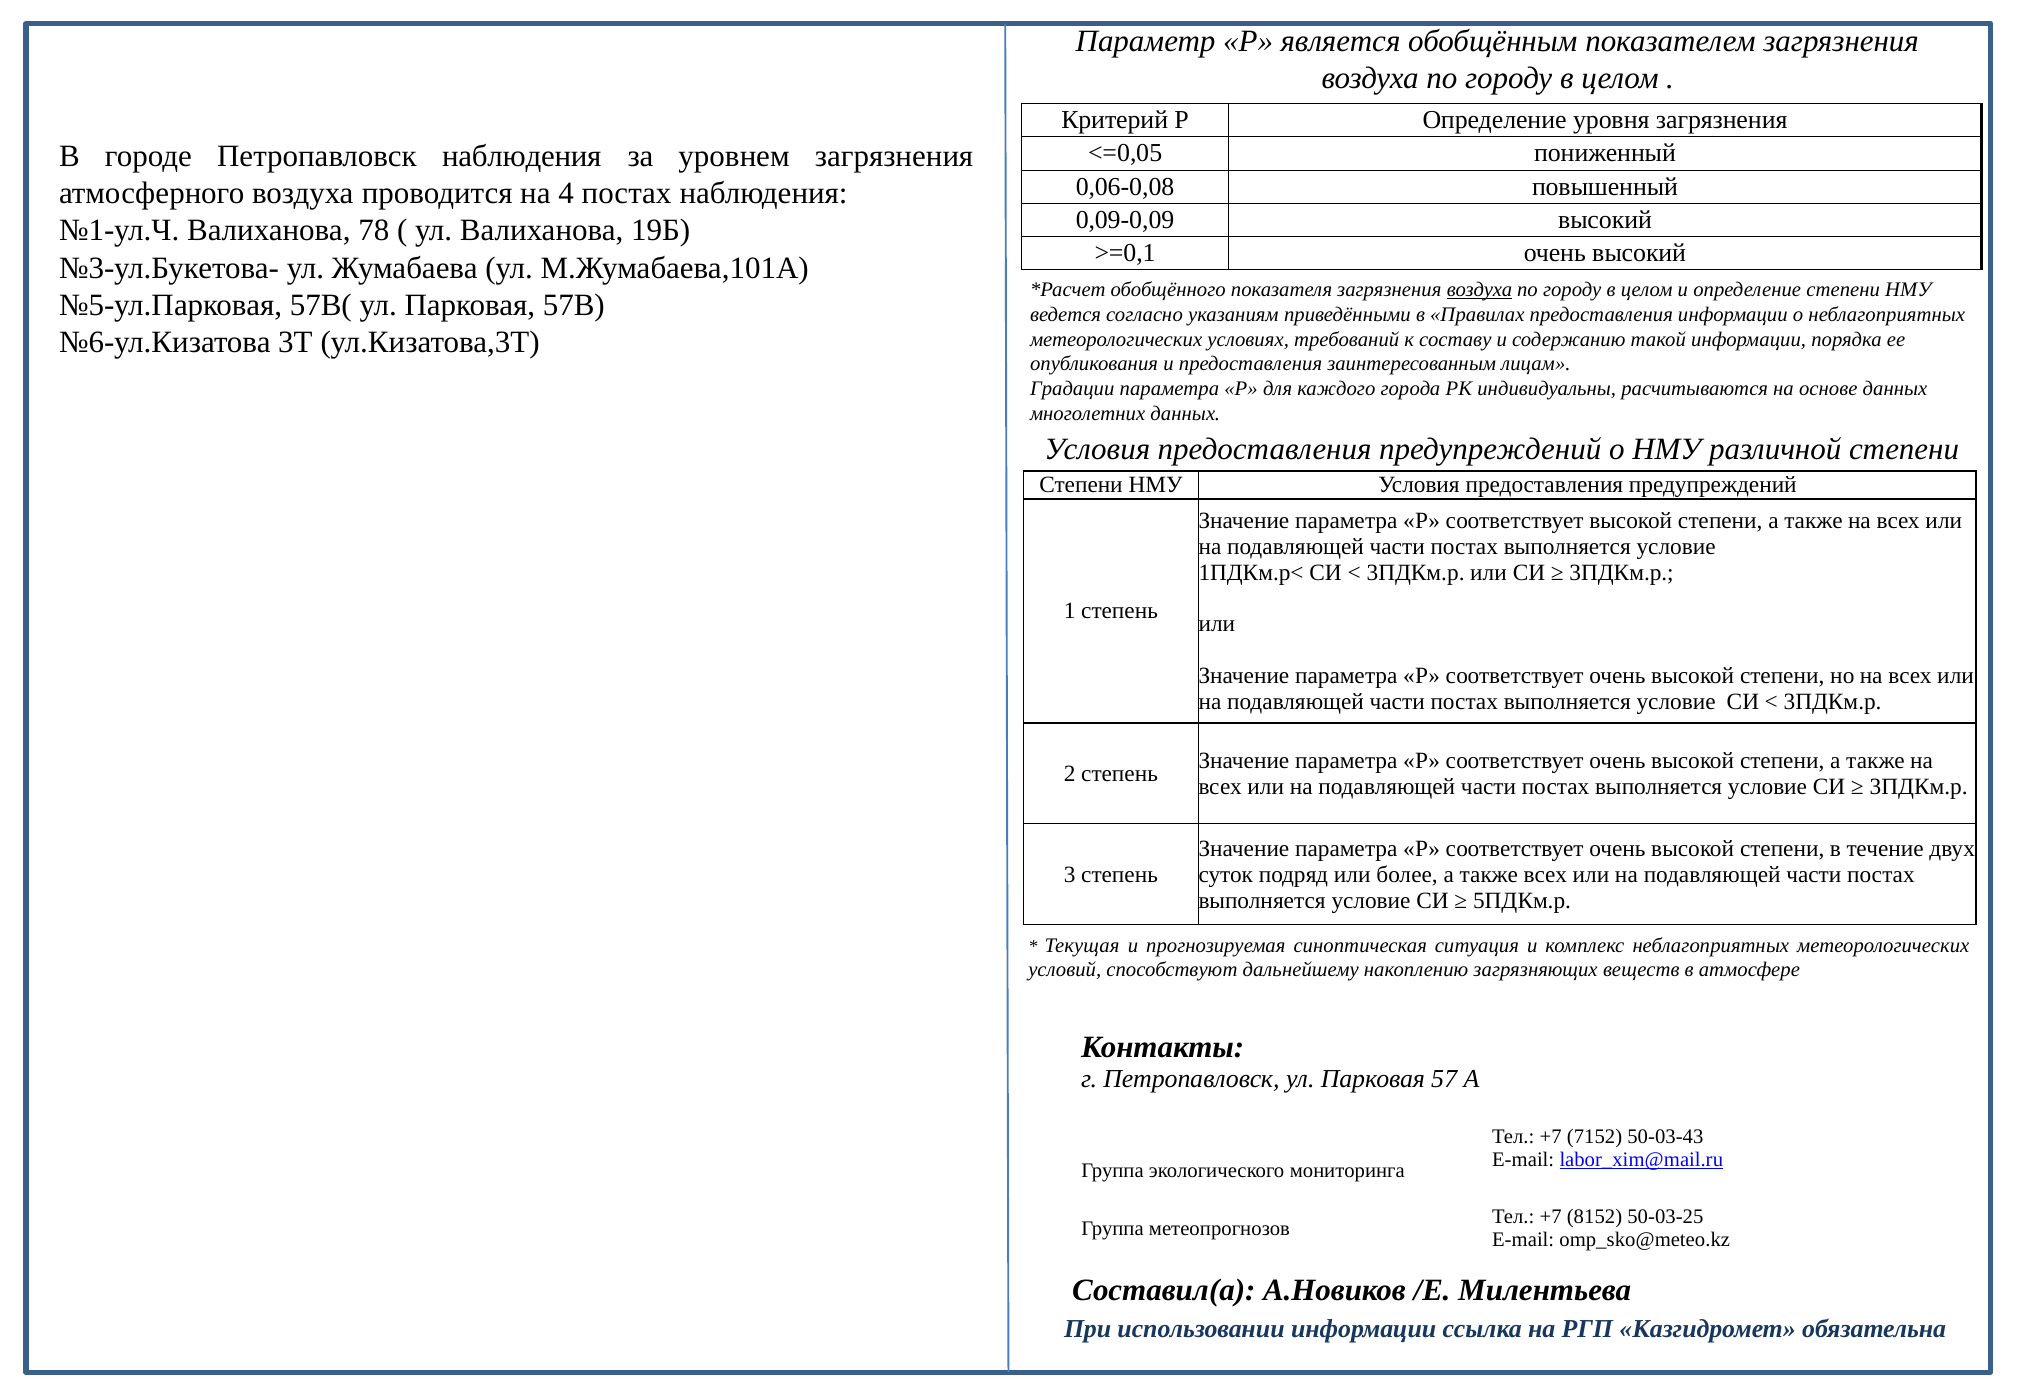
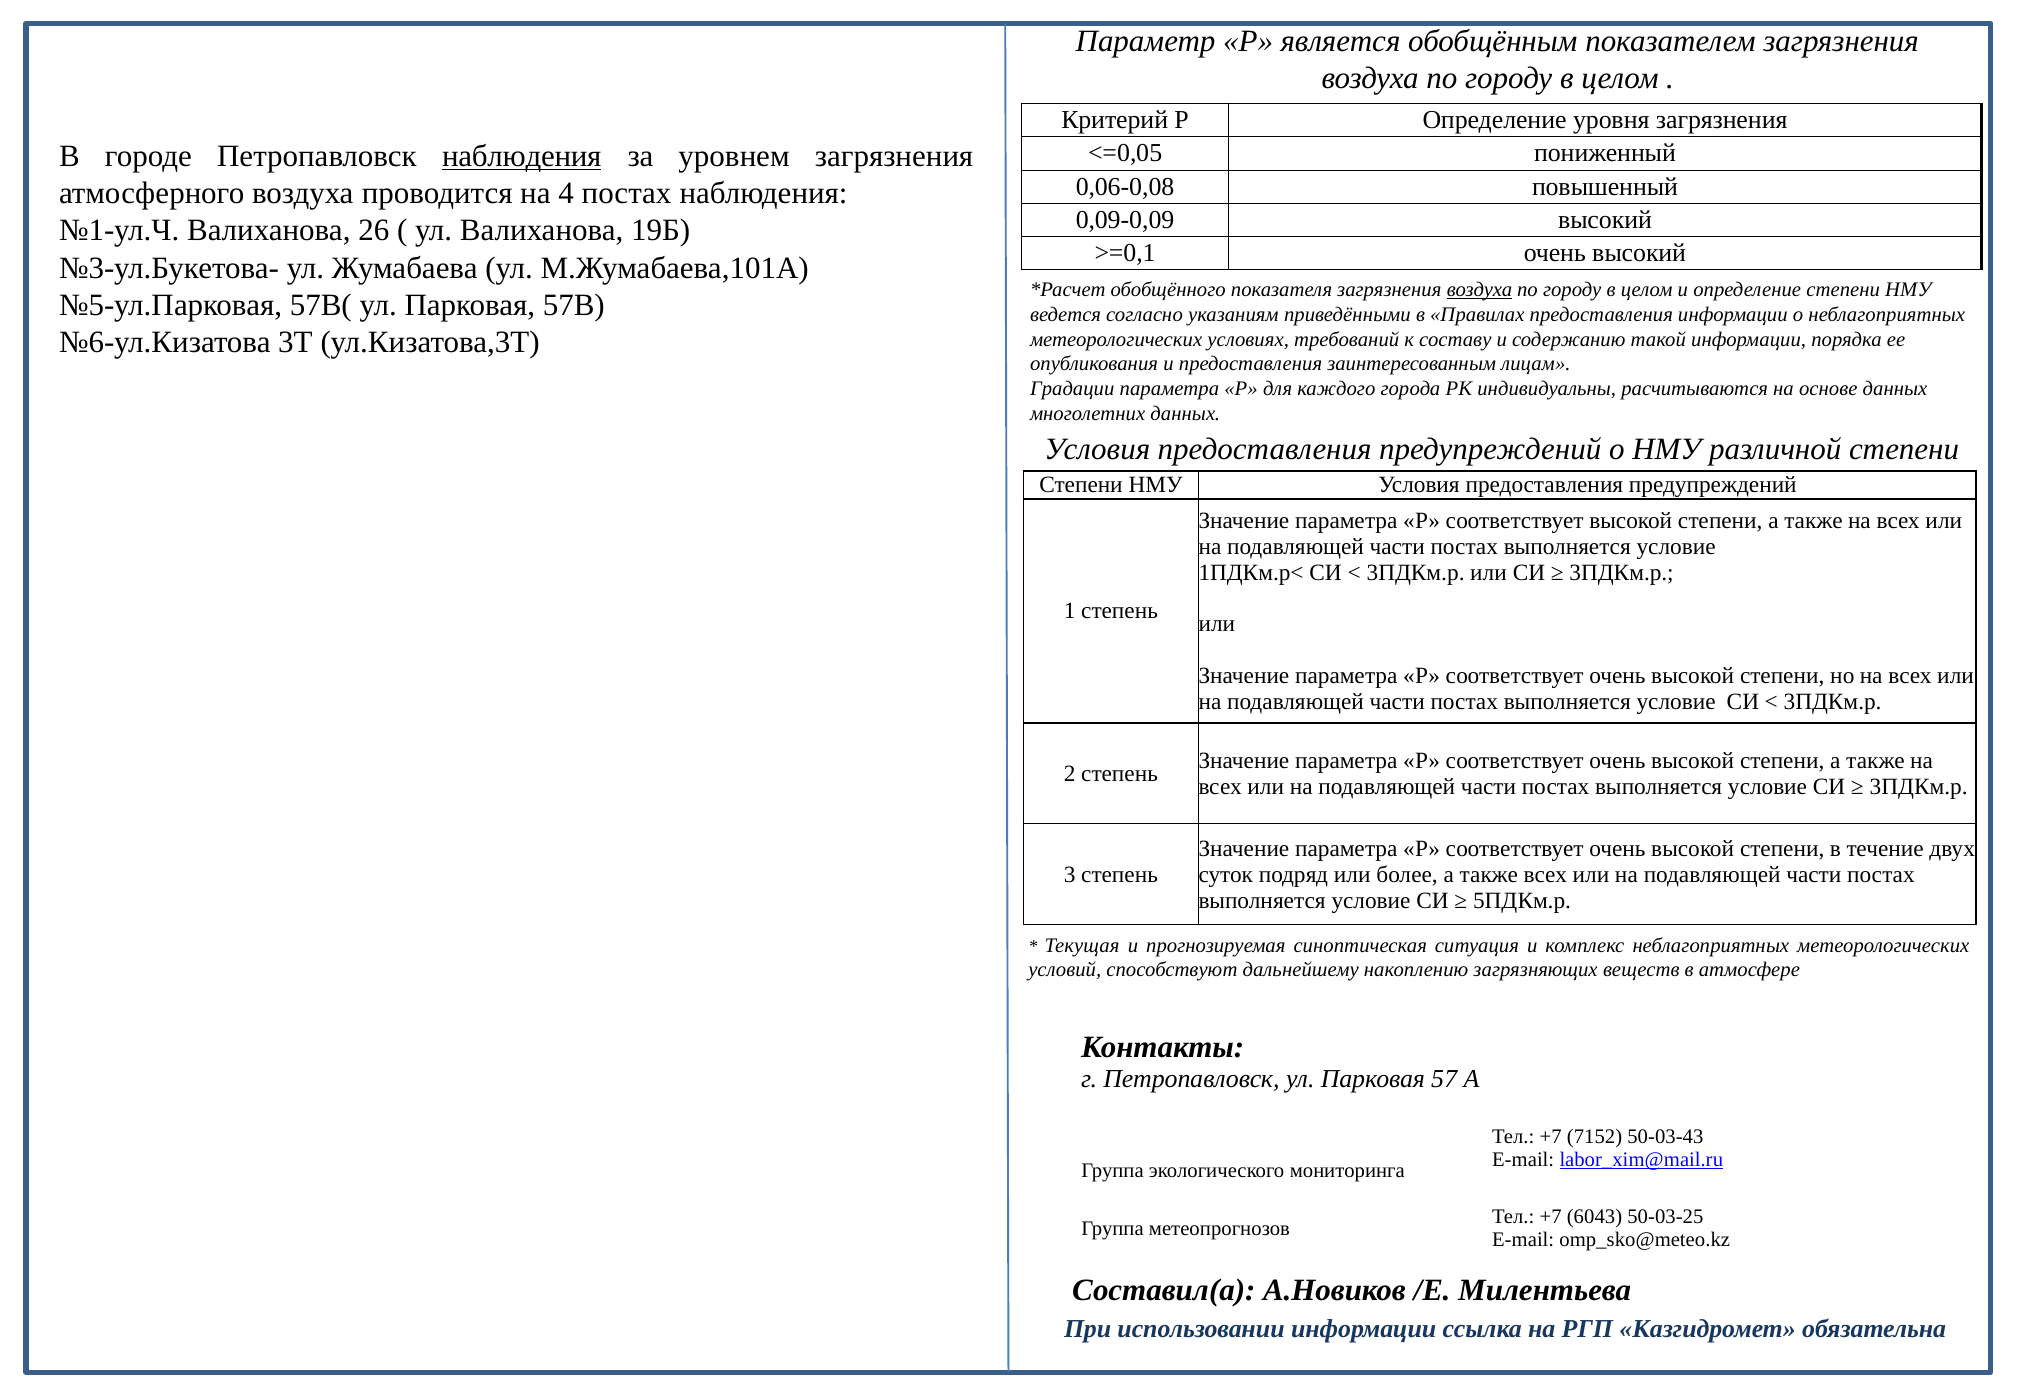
наблюдения at (522, 156) underline: none -> present
78: 78 -> 26
8152: 8152 -> 6043
